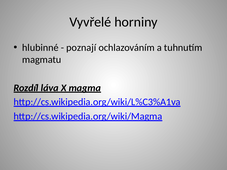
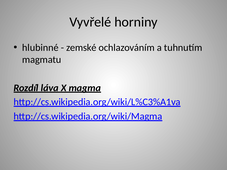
poznají: poznají -> zemské
